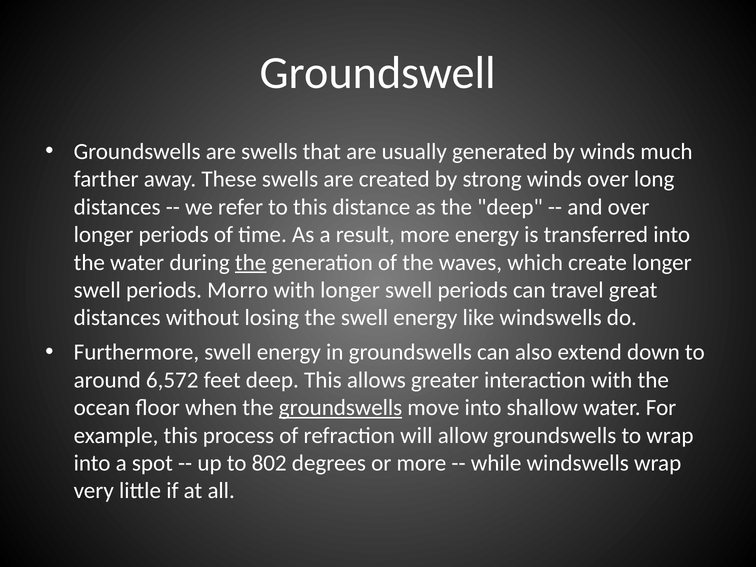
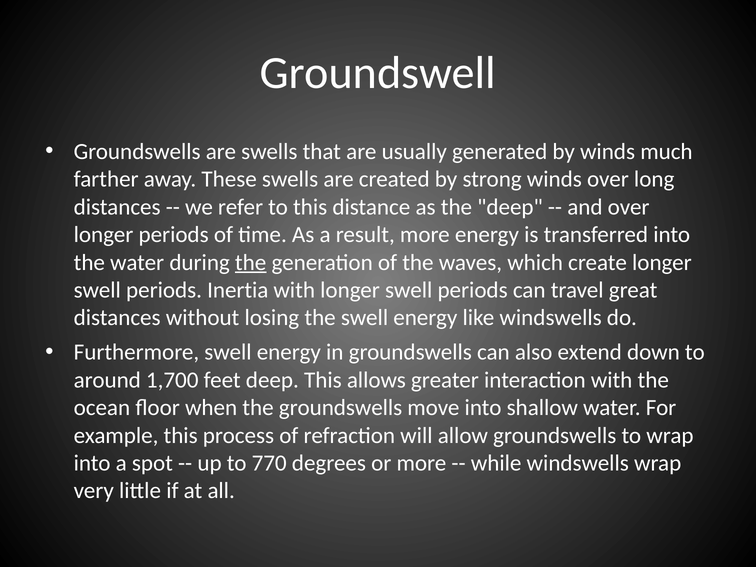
Morro: Morro -> Inertia
6,572: 6,572 -> 1,700
groundswells at (341, 408) underline: present -> none
802: 802 -> 770
